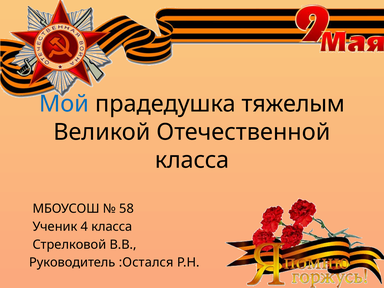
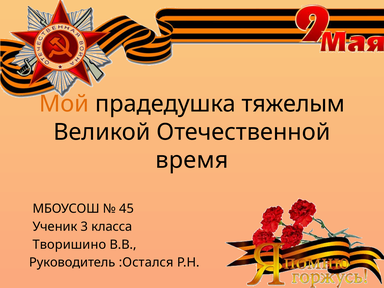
Мой colour: blue -> orange
класса at (192, 160): класса -> время
58: 58 -> 45
4: 4 -> 3
Стрелковой: Стрелковой -> Творишино
